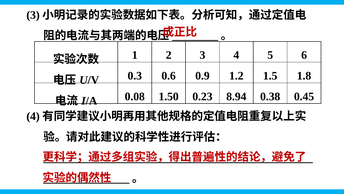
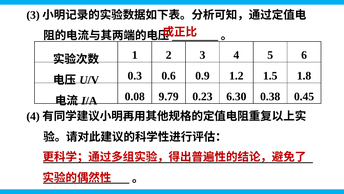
1.50: 1.50 -> 9.79
8.94: 8.94 -> 6.30
